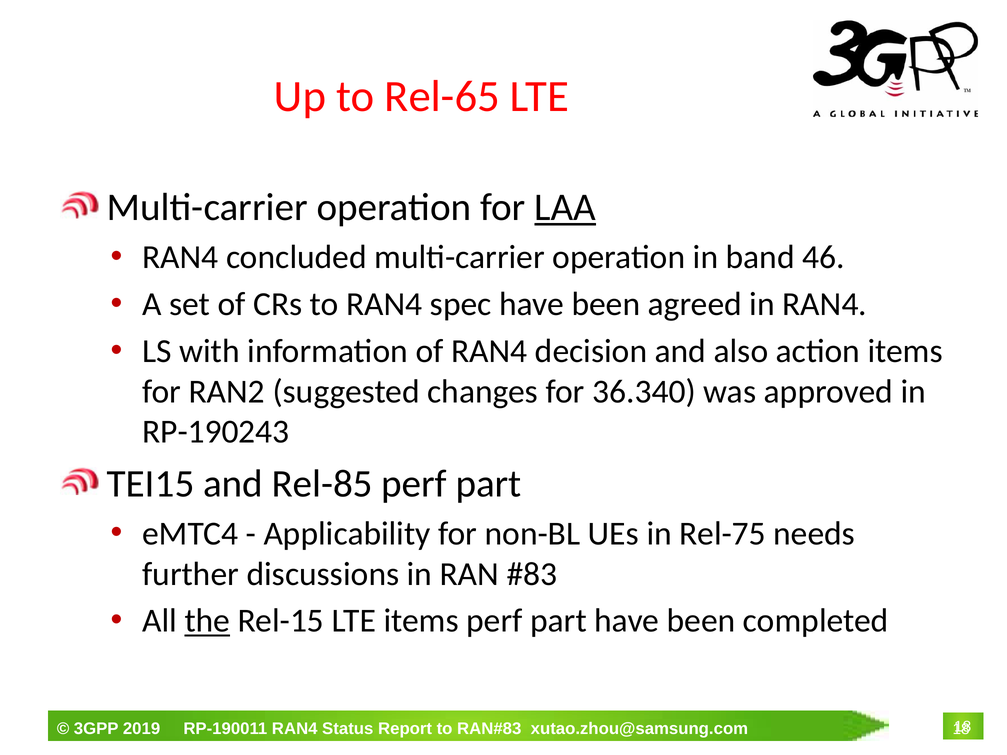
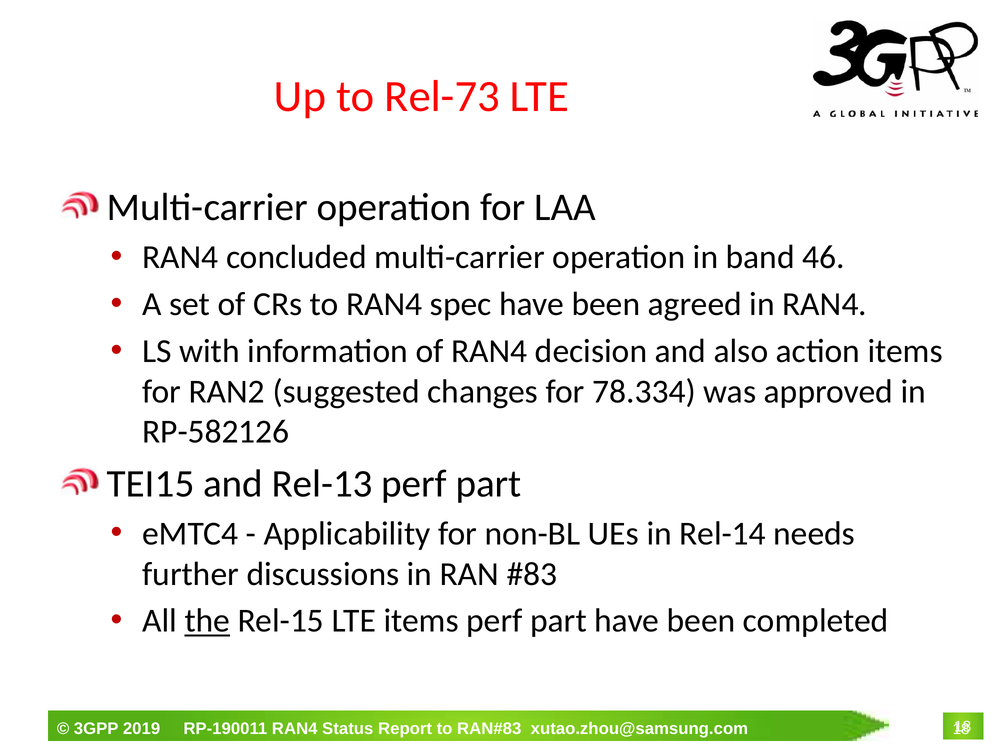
Rel-65: Rel-65 -> Rel-73
LAA underline: present -> none
36.340: 36.340 -> 78.334
RP-190243: RP-190243 -> RP-582126
Rel-85: Rel-85 -> Rel-13
Rel-75: Rel-75 -> Rel-14
